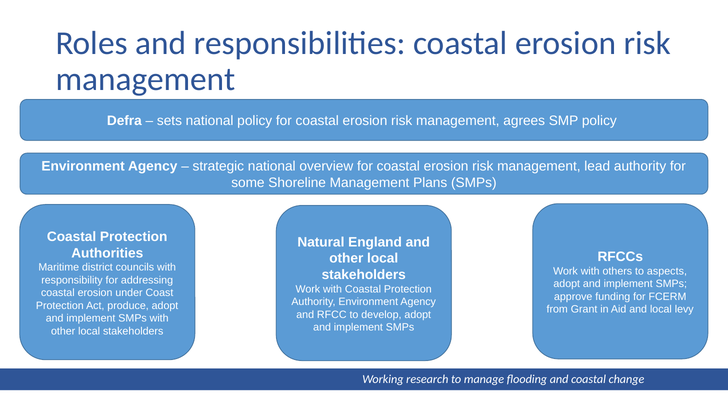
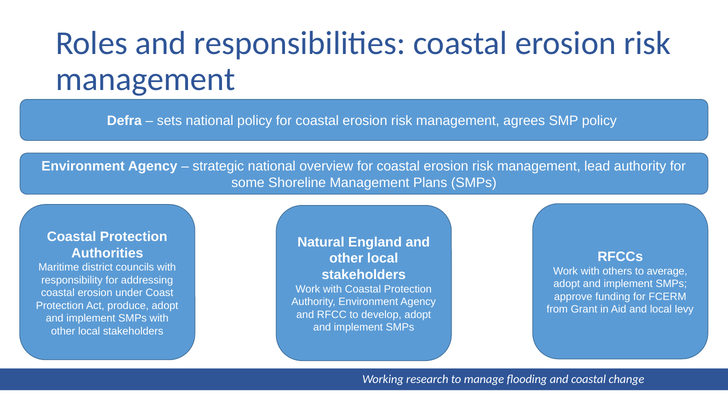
aspects: aspects -> average
